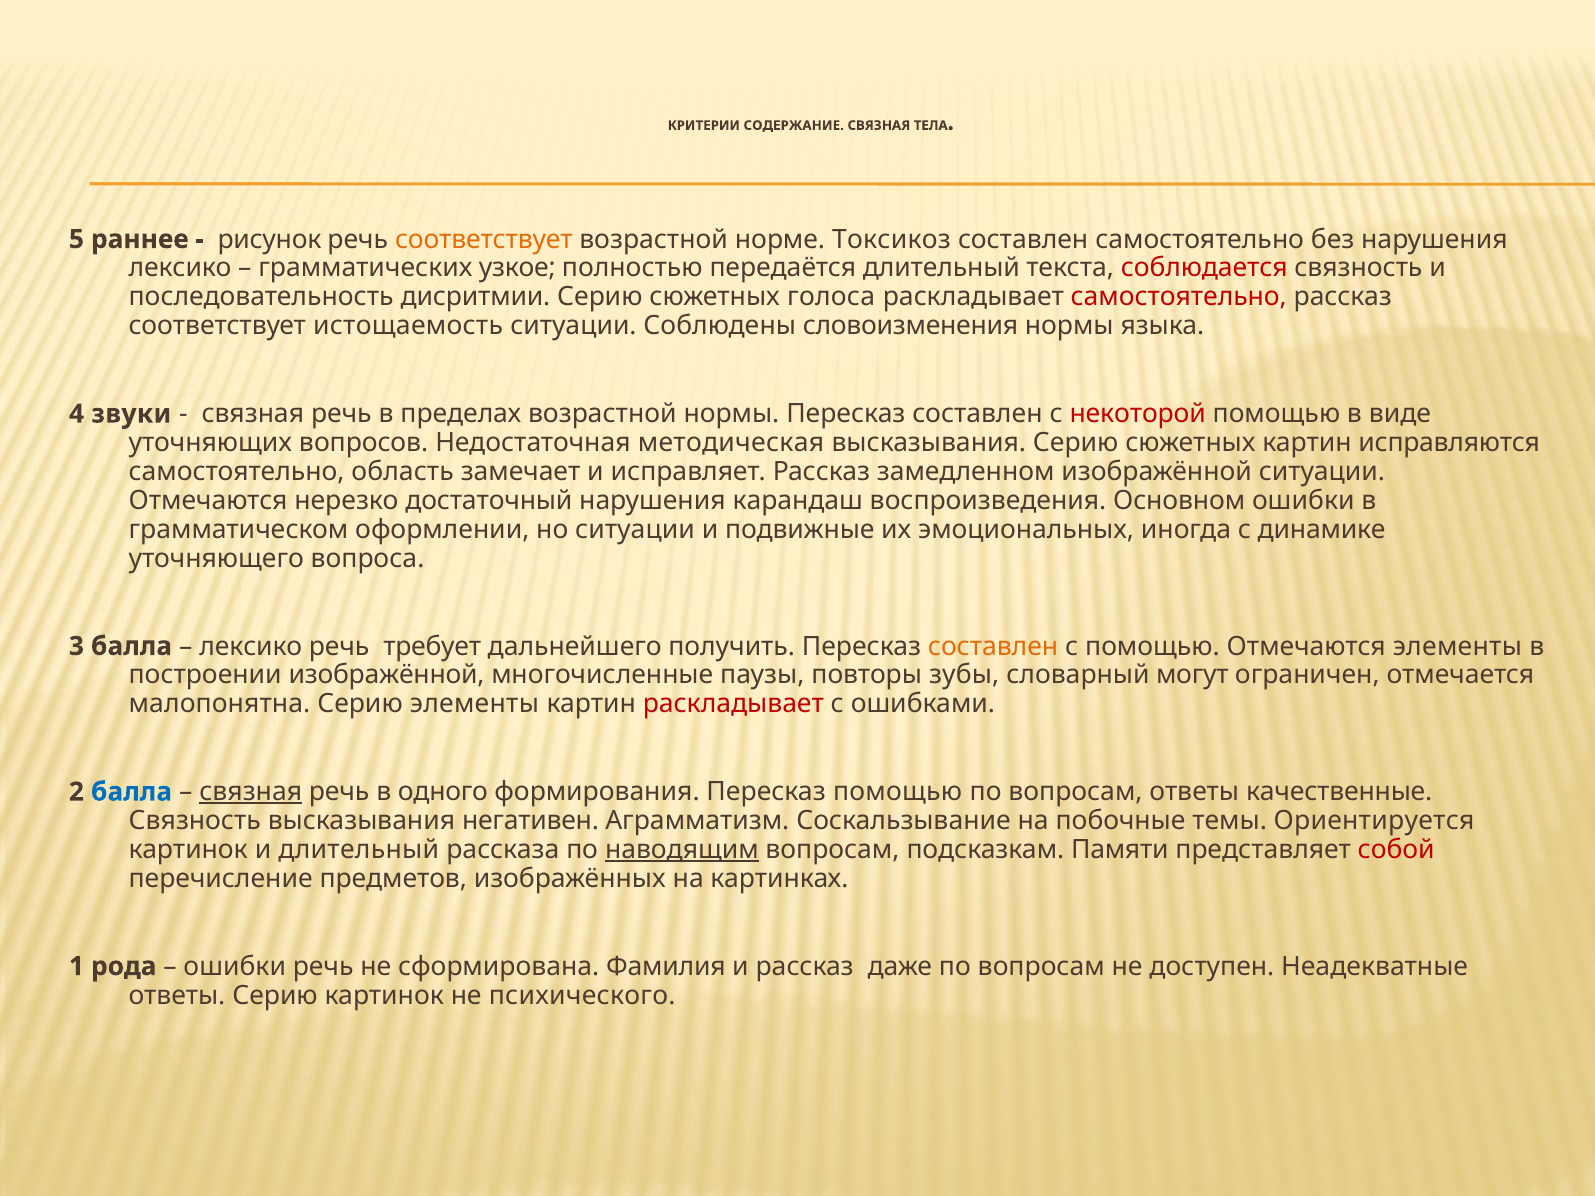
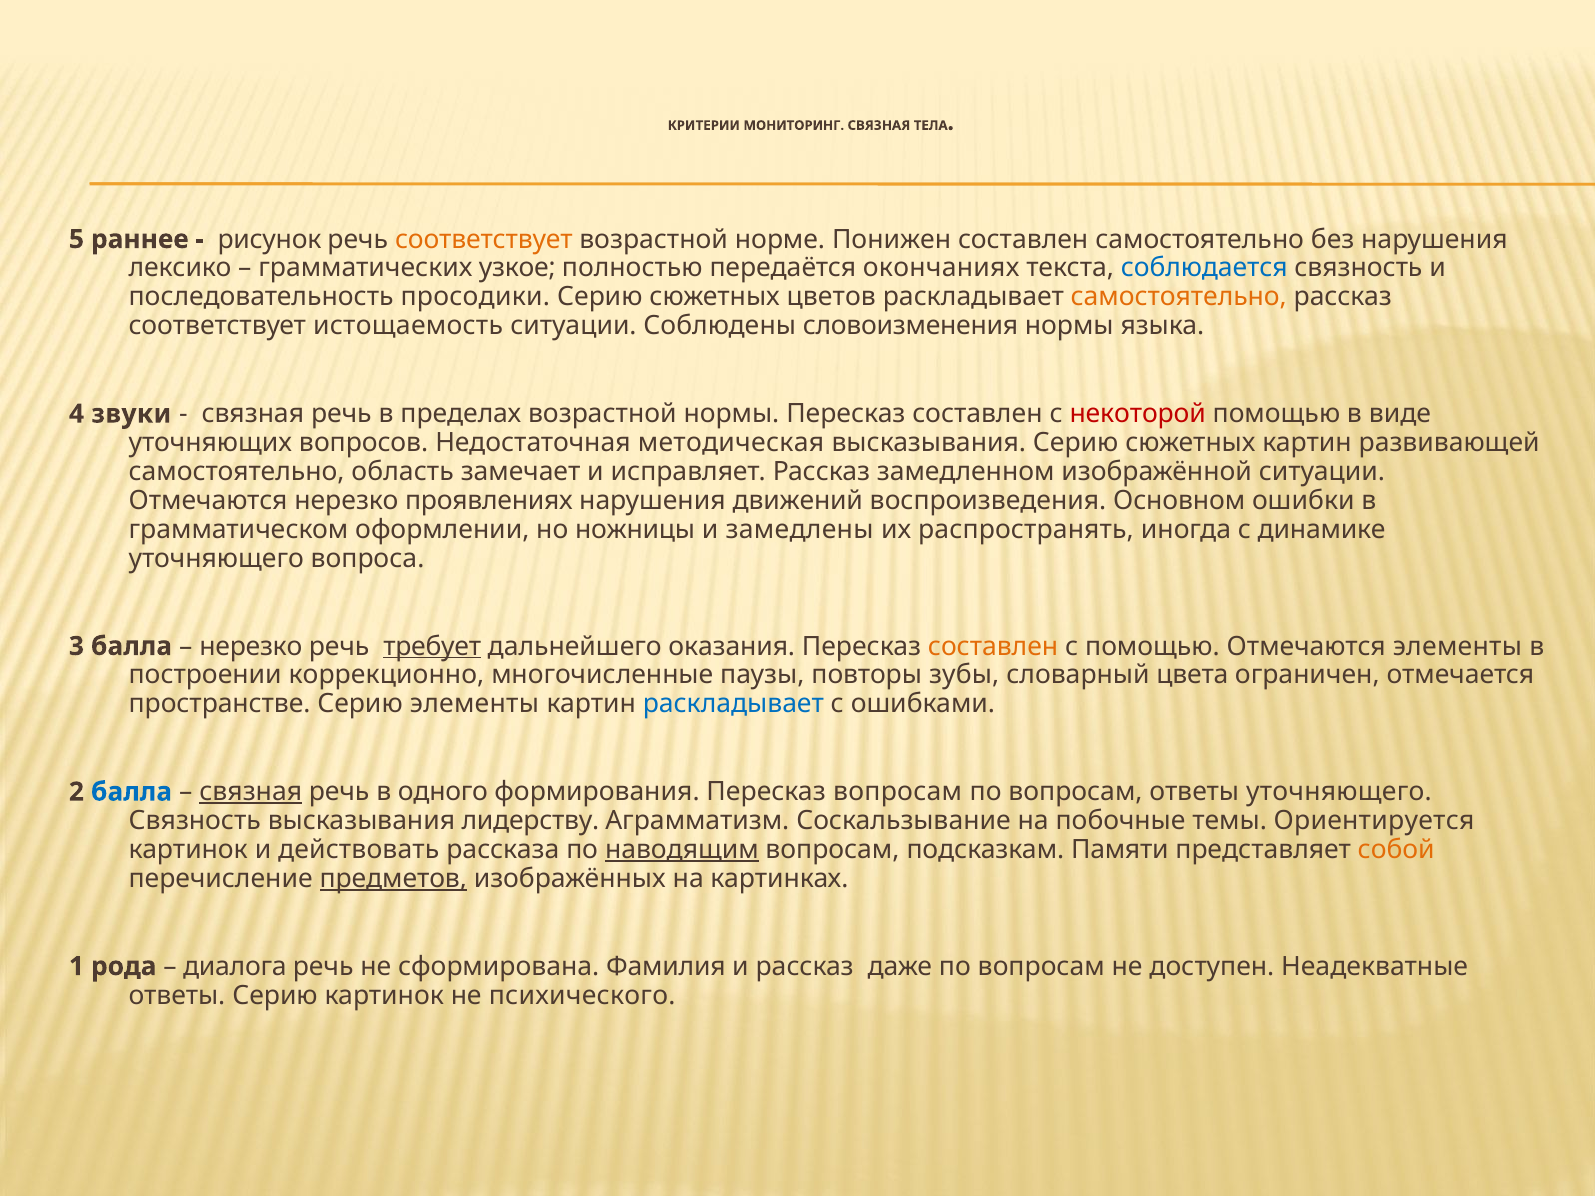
СОДЕРЖАНИЕ: СОДЕРЖАНИЕ -> МОНИТОРИНГ
Токсикоз: Токсикоз -> Понижен
передаётся длительный: длительный -> окончаниях
соблюдается colour: red -> blue
дисритмии: дисритмии -> просодики
голоса: голоса -> цветов
самостоятельно at (1179, 297) colour: red -> orange
исправляются: исправляются -> развивающей
достаточный: достаточный -> проявлениях
карандаш: карандаш -> движений
но ситуации: ситуации -> ножницы
подвижные: подвижные -> замедлены
эмоциональных: эмоциональных -> распространять
лексико at (251, 646): лексико -> нерезко
требует underline: none -> present
получить: получить -> оказания
построении изображённой: изображённой -> коррекционно
могут: могут -> цвета
малопонятна: малопонятна -> пространстве
раскладывает at (733, 704) colour: red -> blue
Пересказ помощью: помощью -> вопросам
ответы качественные: качественные -> уточняющего
негативен: негативен -> лидерству
и длительный: длительный -> действовать
собой colour: red -> orange
предметов underline: none -> present
ошибки at (235, 967): ошибки -> диалога
